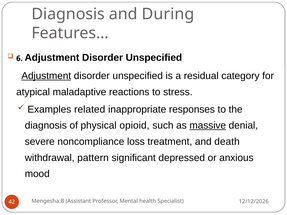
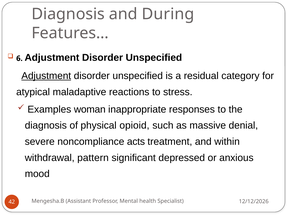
related: related -> woman
massive underline: present -> none
loss: loss -> acts
death: death -> within
